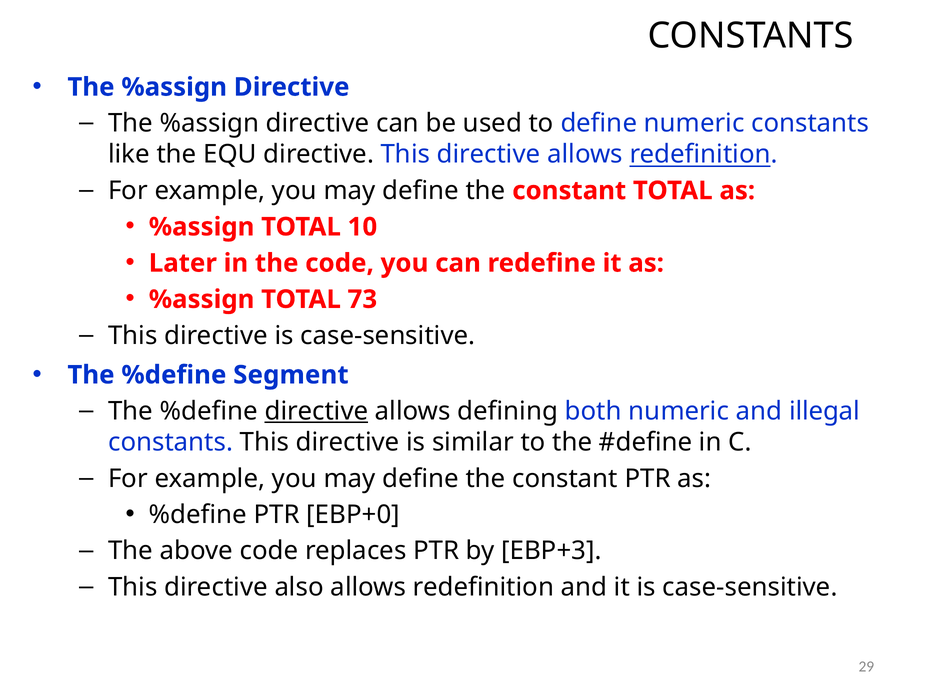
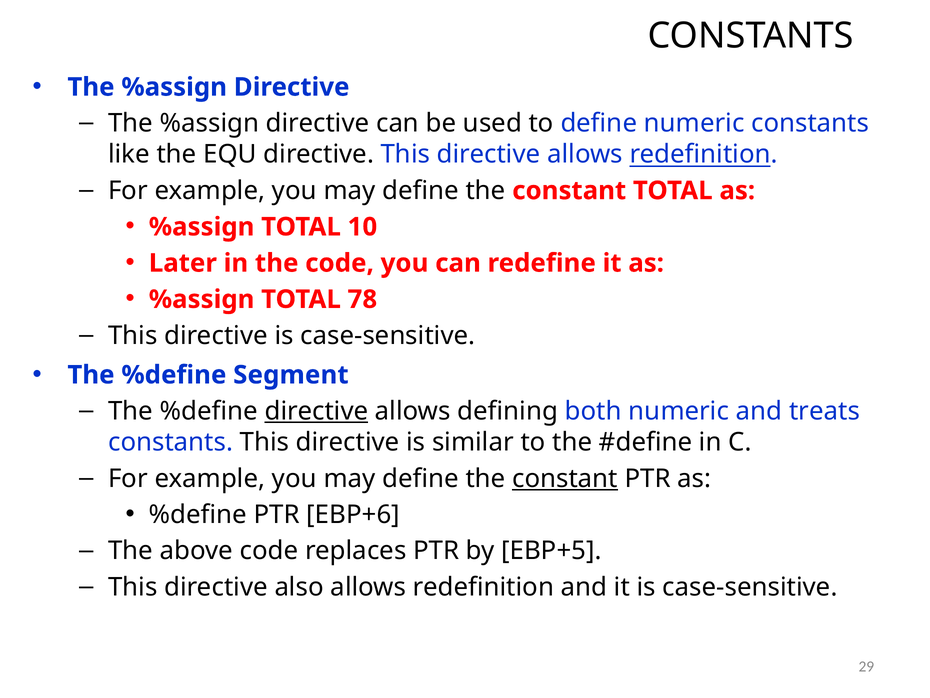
73: 73 -> 78
illegal: illegal -> treats
constant at (565, 478) underline: none -> present
EBP+0: EBP+0 -> EBP+6
EBP+3: EBP+3 -> EBP+5
